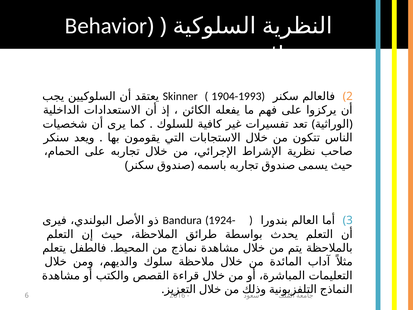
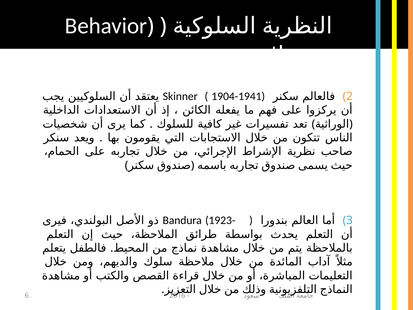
1904-1993: 1904-1993 -> 1904-1941
1924-: 1924- -> 1923-
